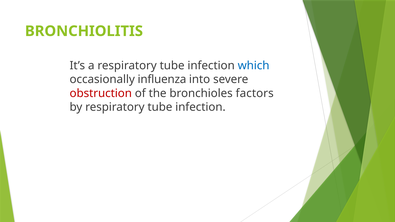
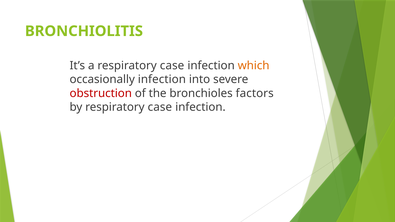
a respiratory tube: tube -> case
which colour: blue -> orange
occasionally influenza: influenza -> infection
by respiratory tube: tube -> case
